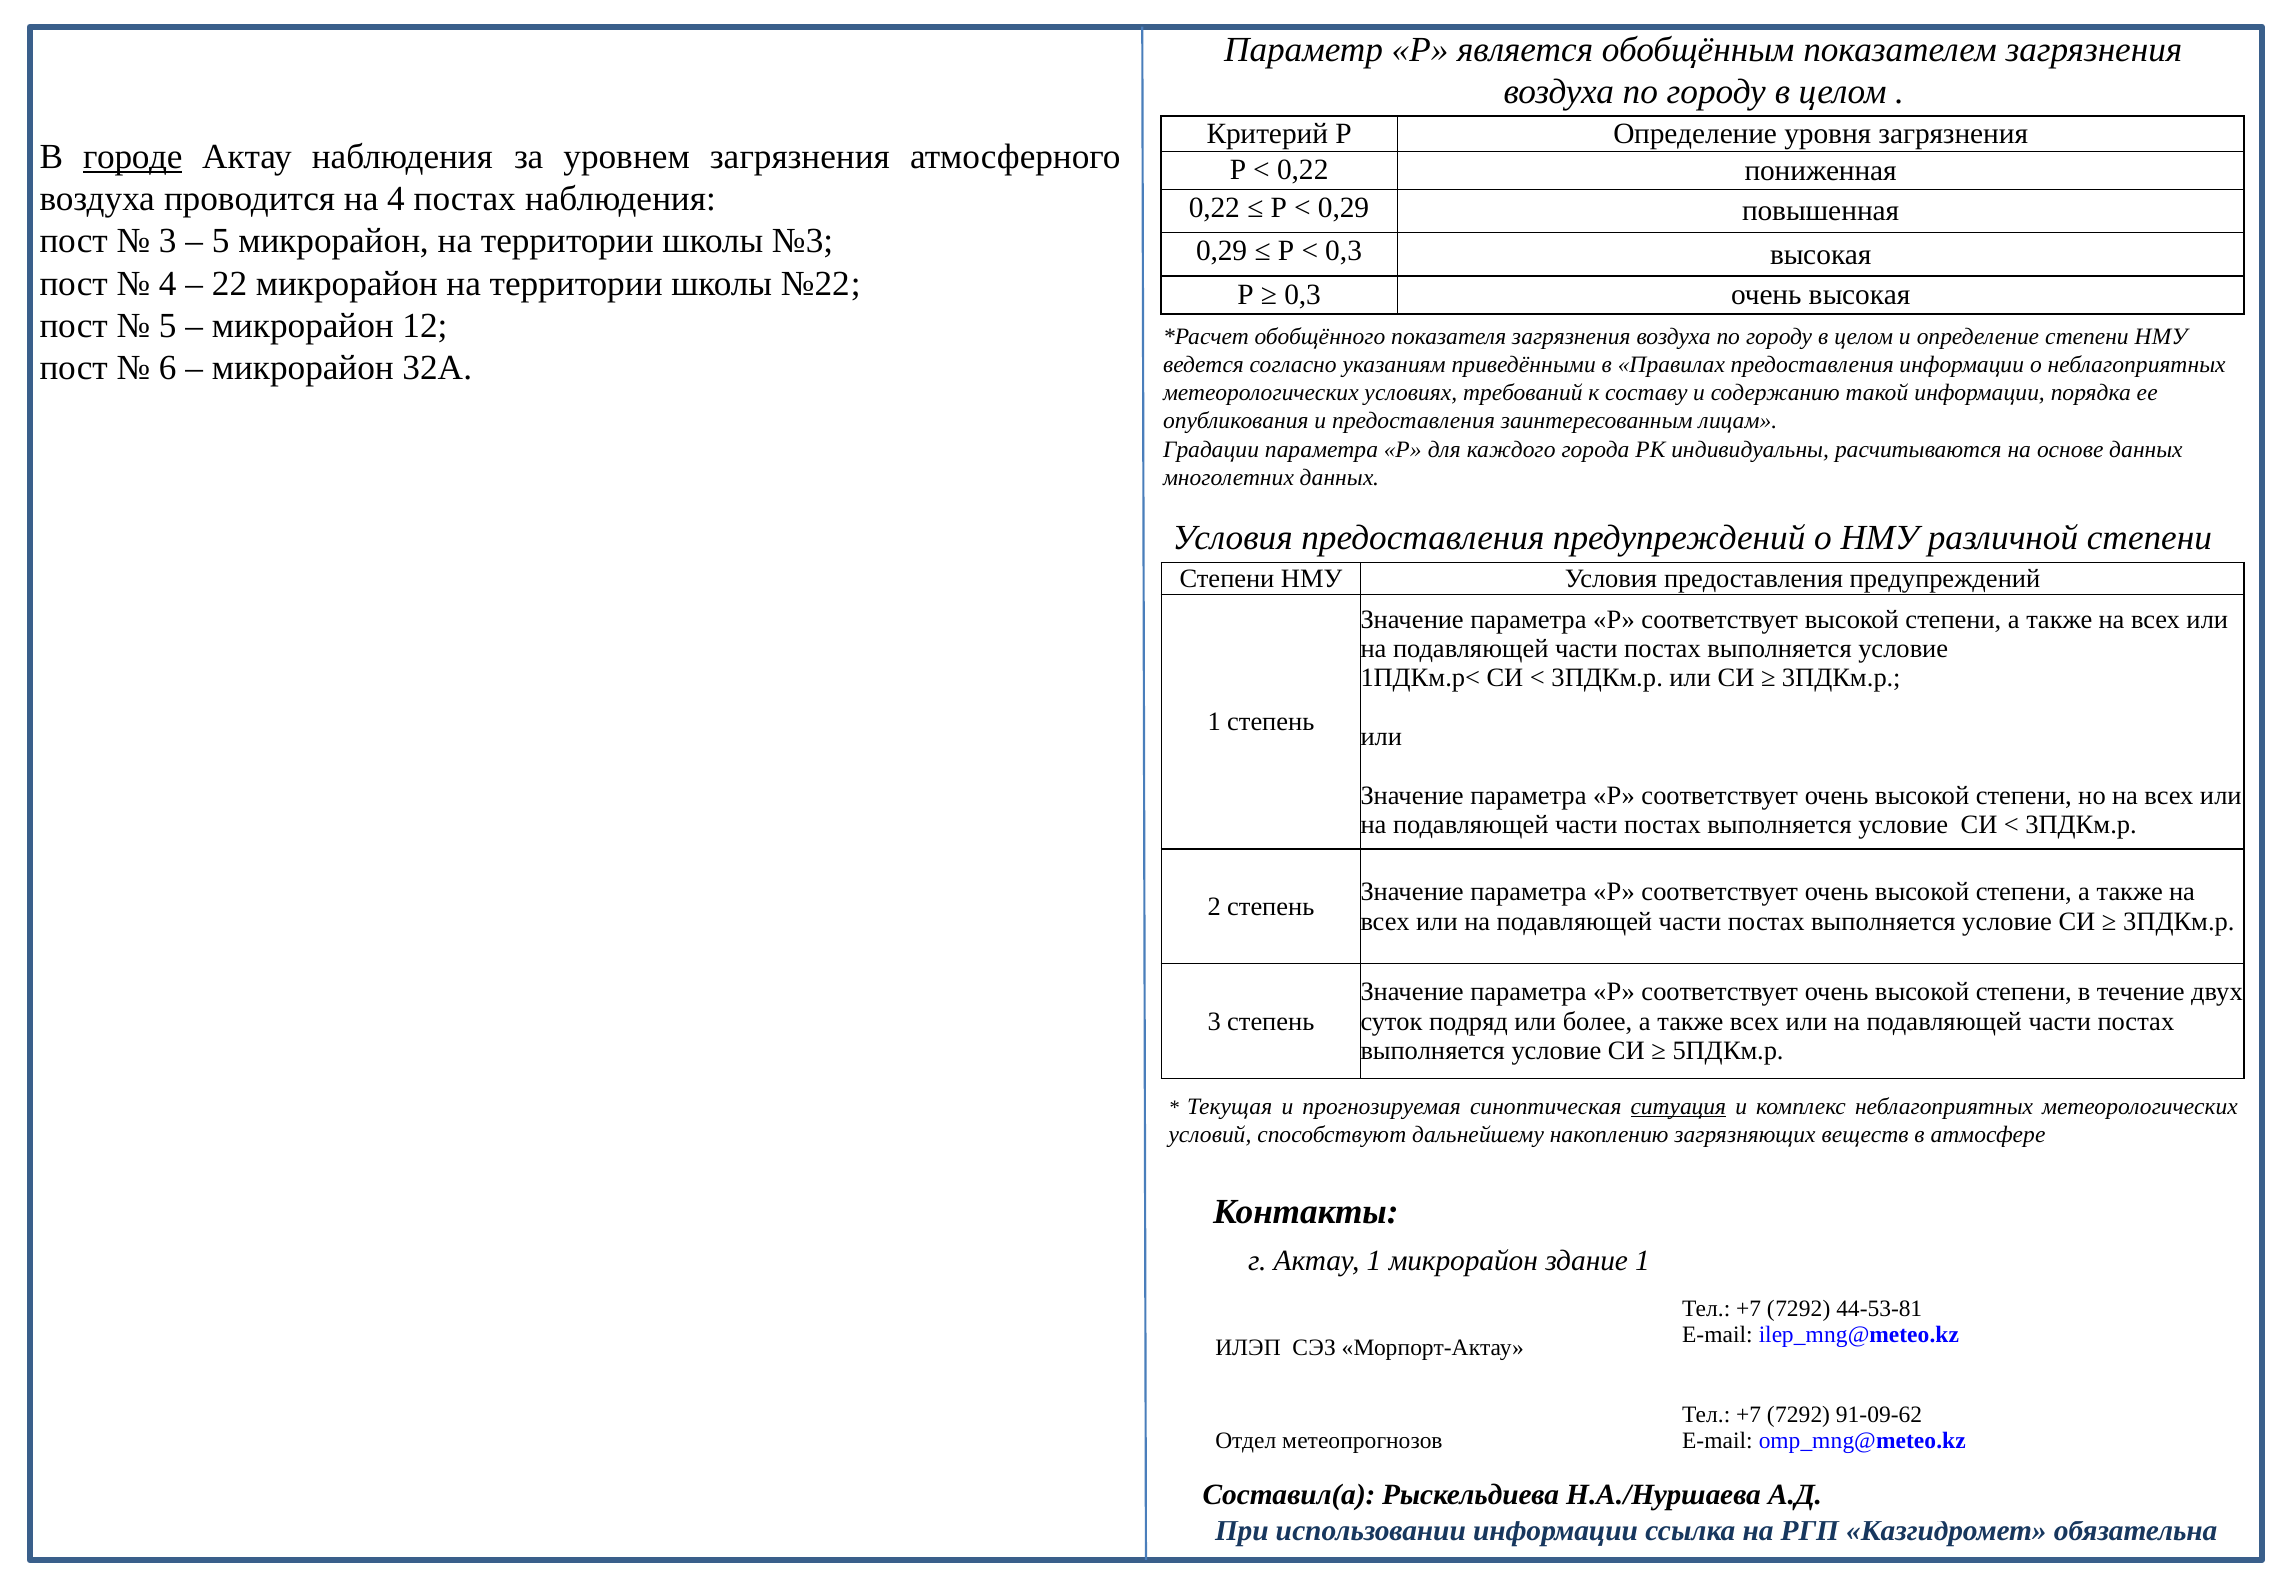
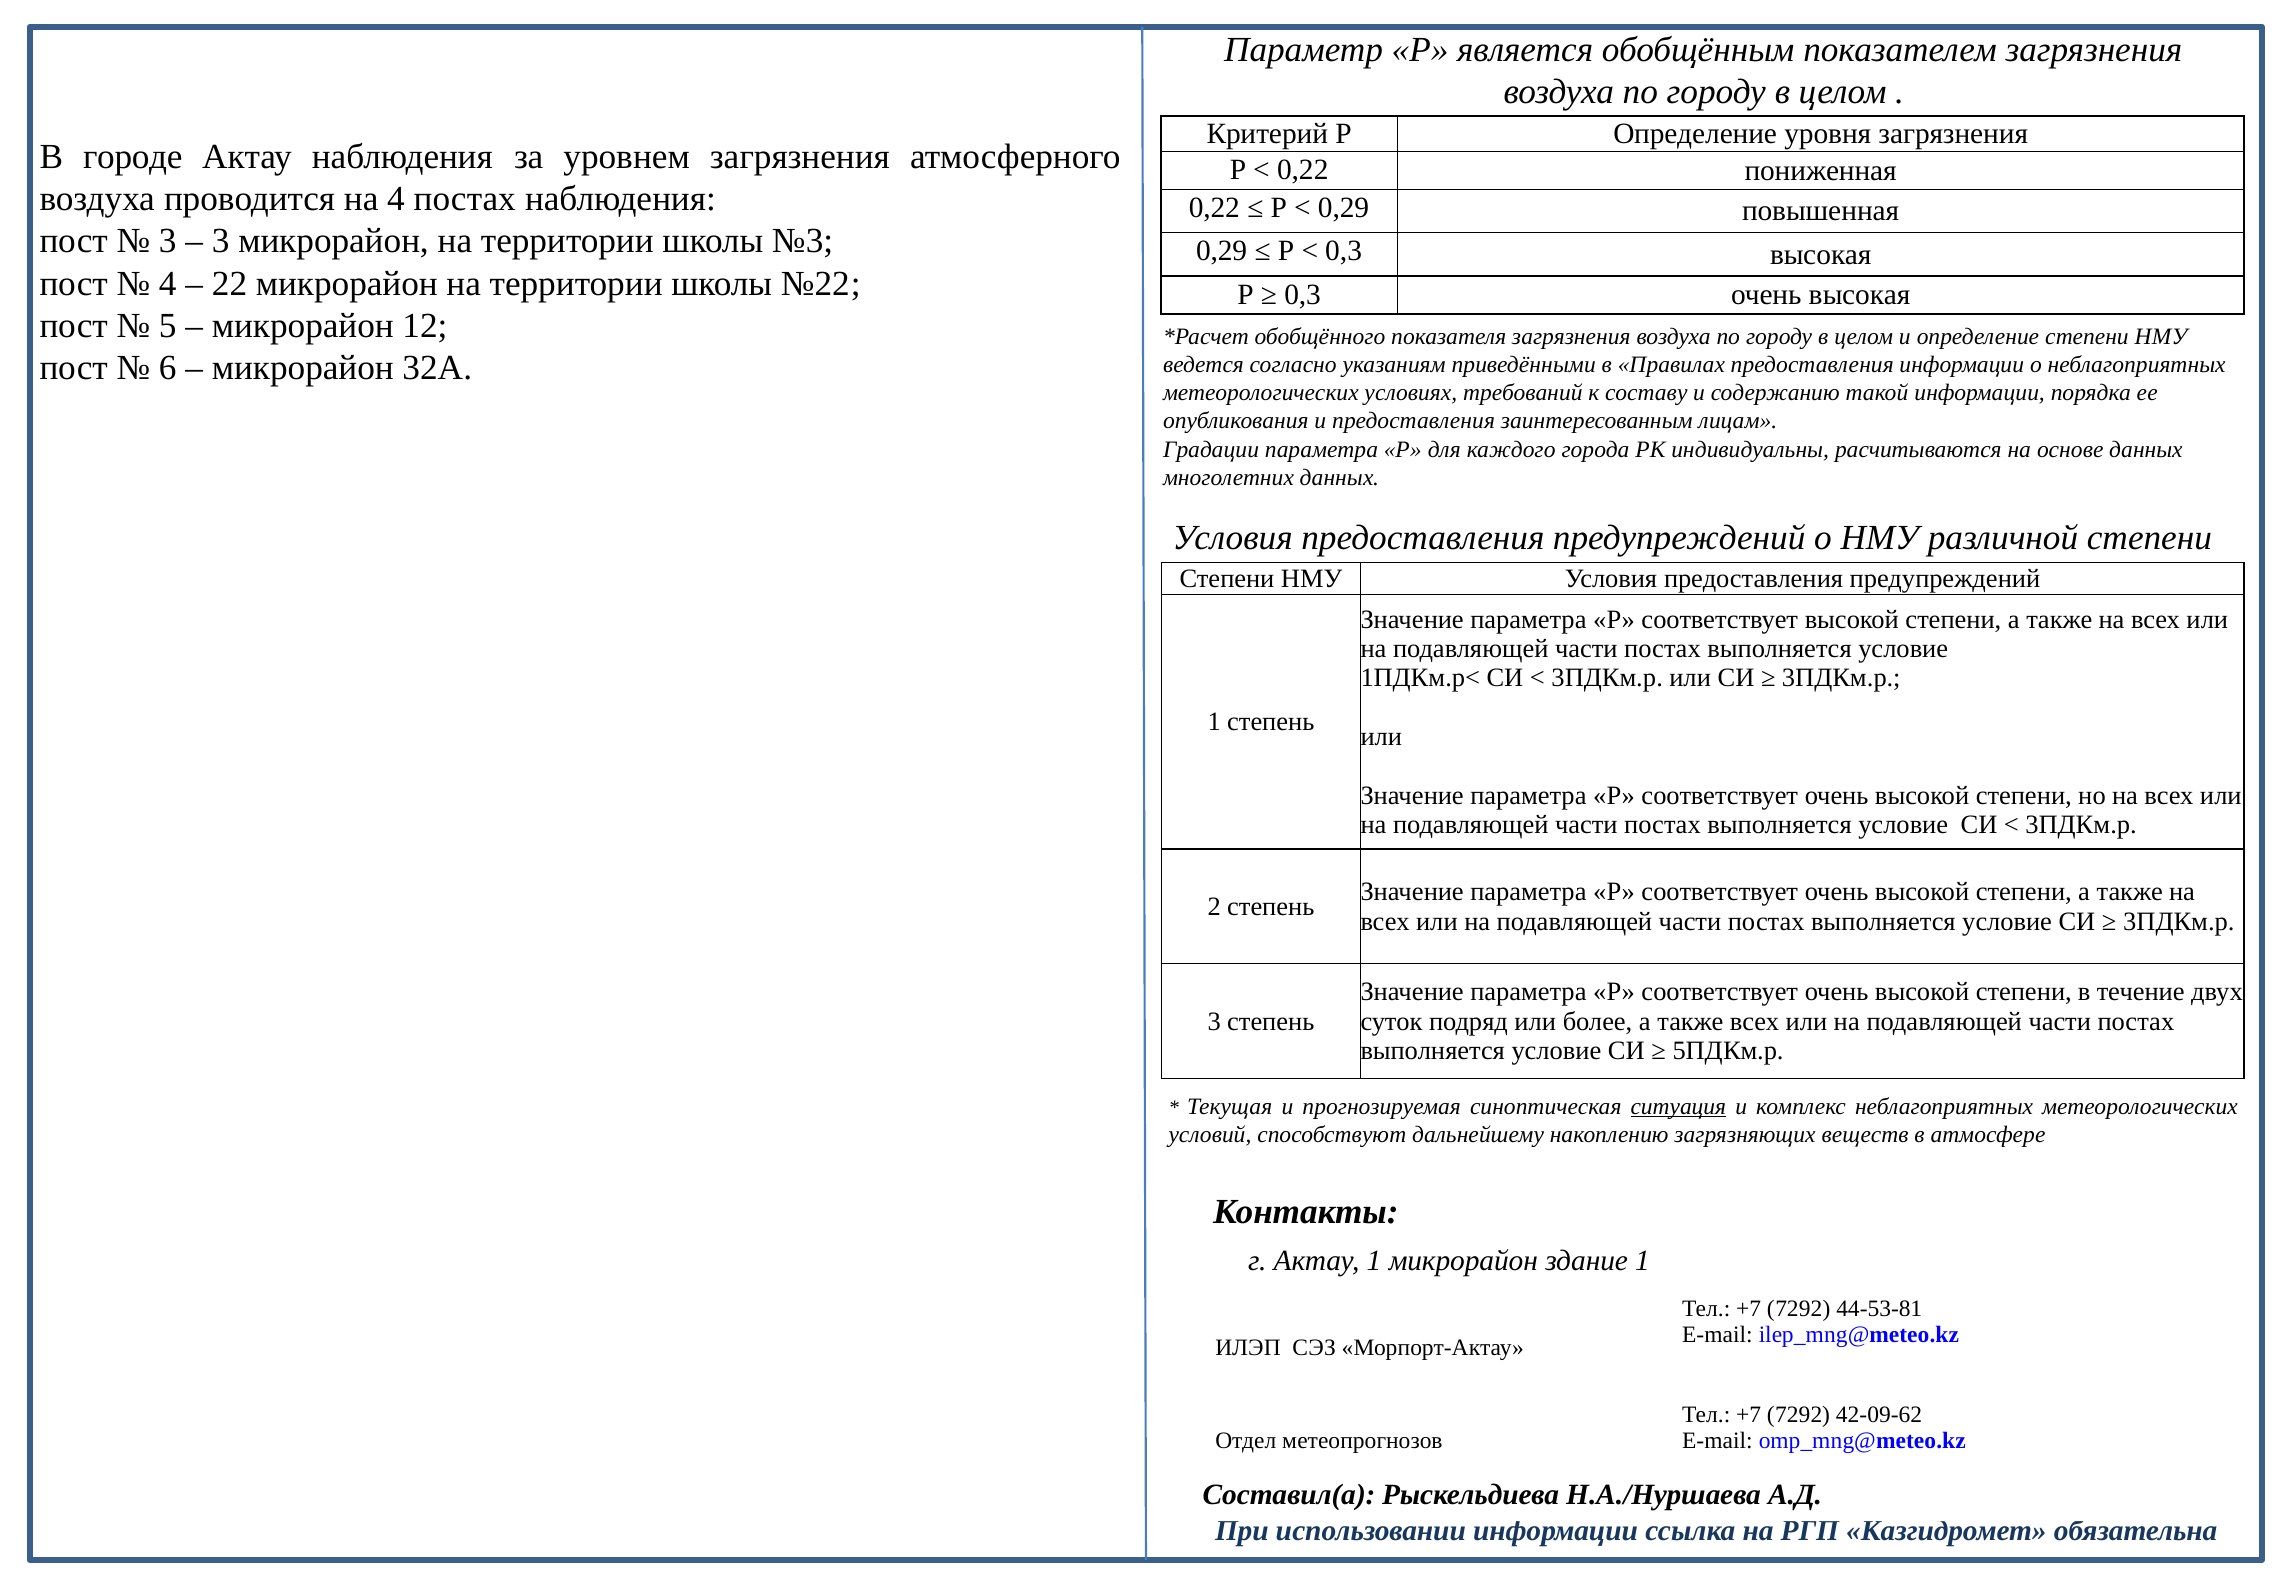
городе underline: present -> none
5 at (221, 241): 5 -> 3
91-09-62: 91-09-62 -> 42-09-62
